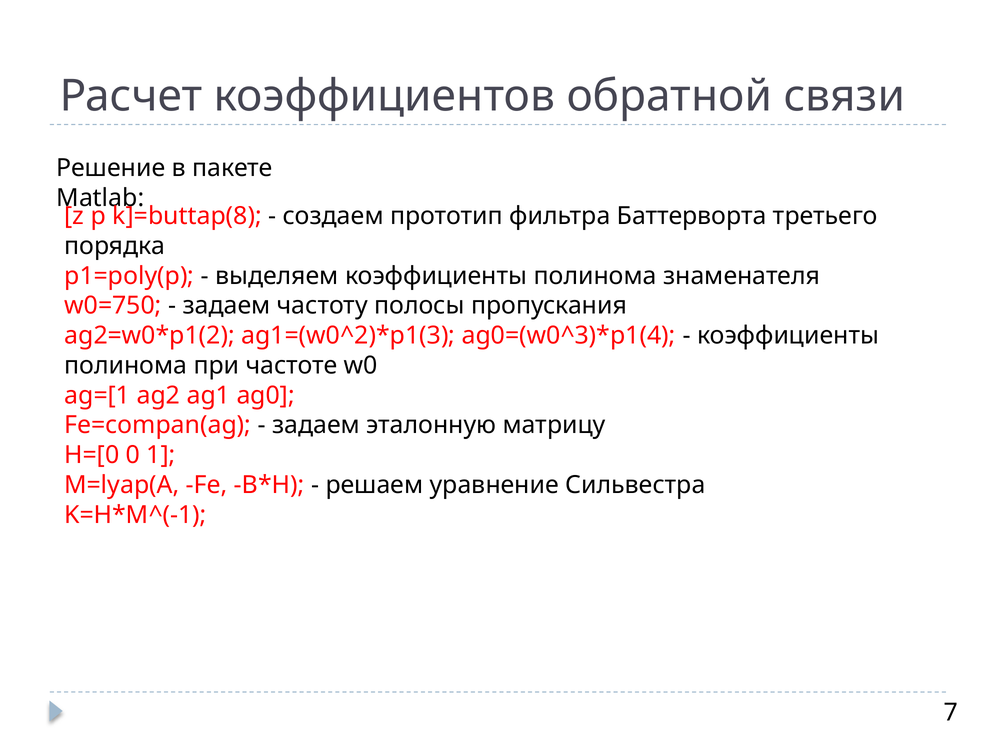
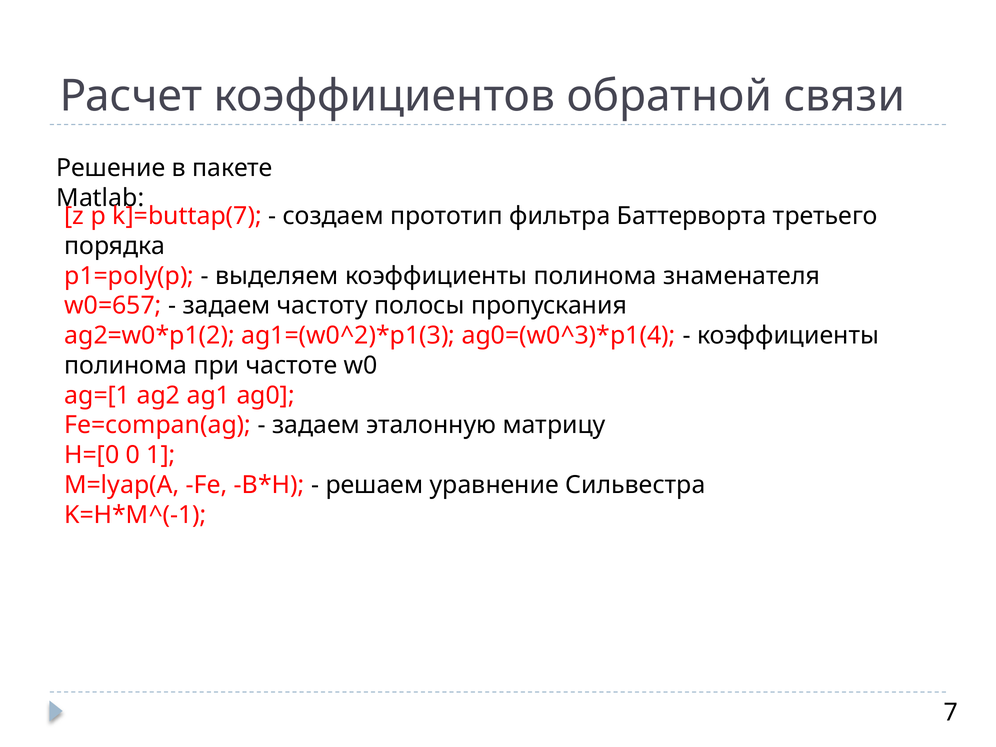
k]=buttap(8: k]=buttap(8 -> k]=buttap(7
w0=750: w0=750 -> w0=657
